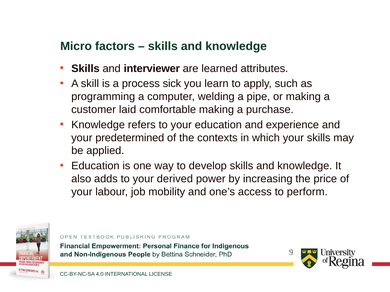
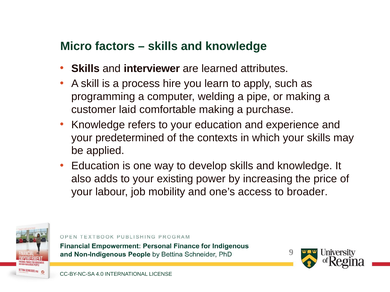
sick: sick -> hire
derived: derived -> existing
perform: perform -> broader
